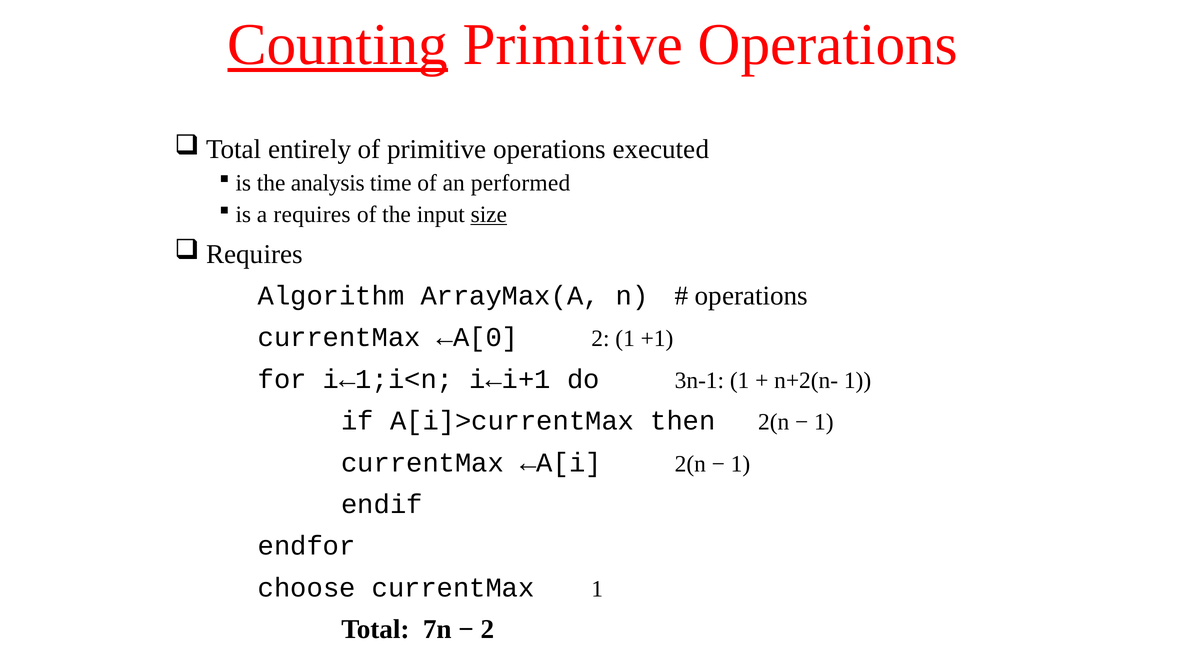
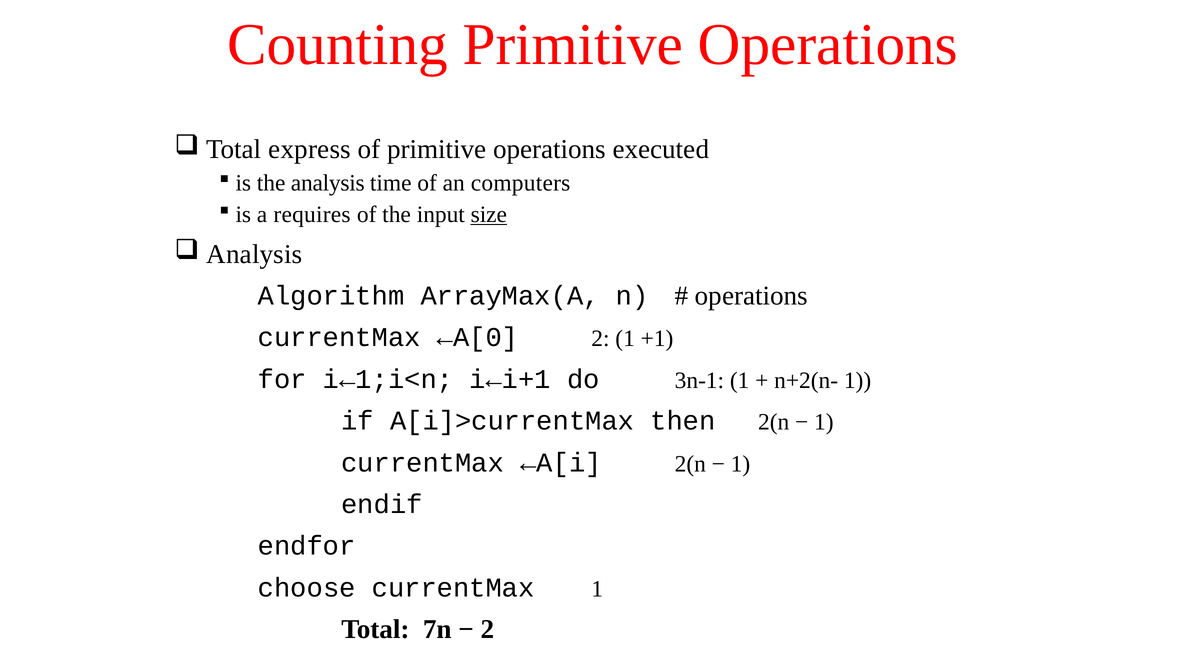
Counting underline: present -> none
entirely: entirely -> express
performed: performed -> computers
Requires at (254, 254): Requires -> Analysis
